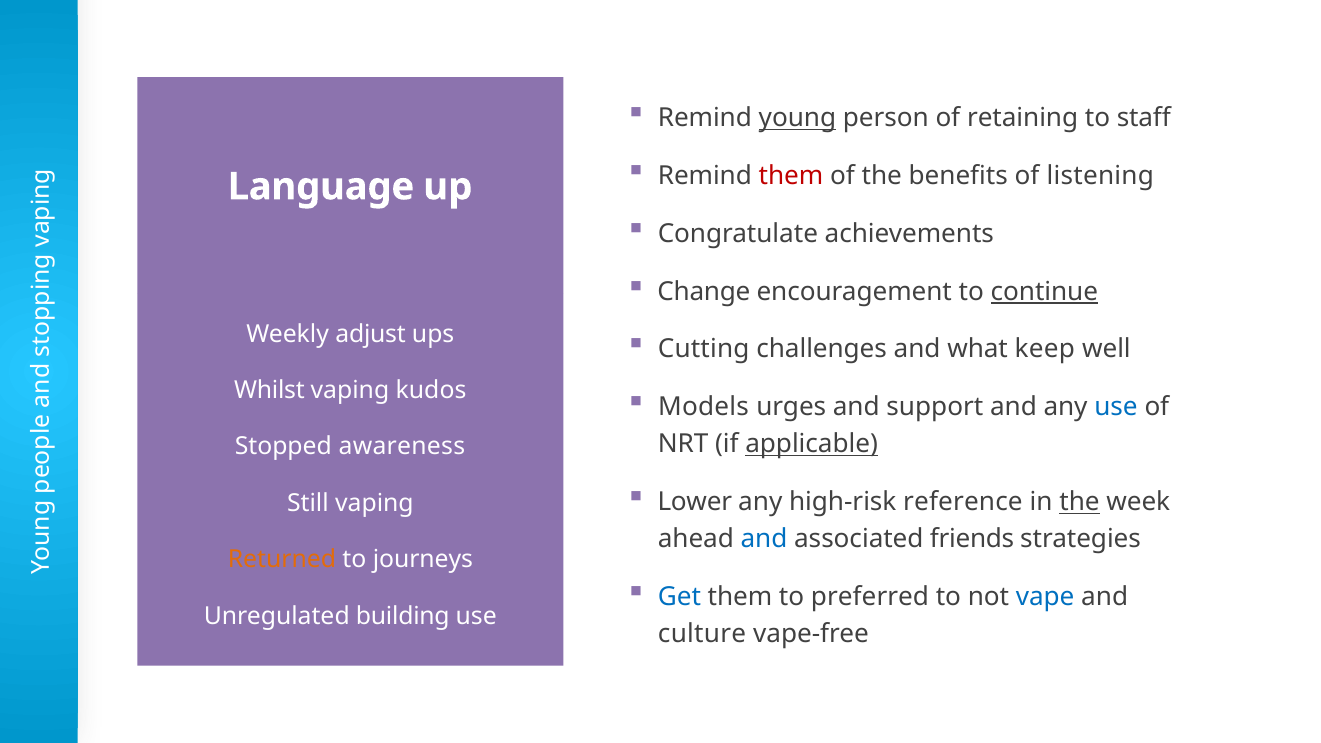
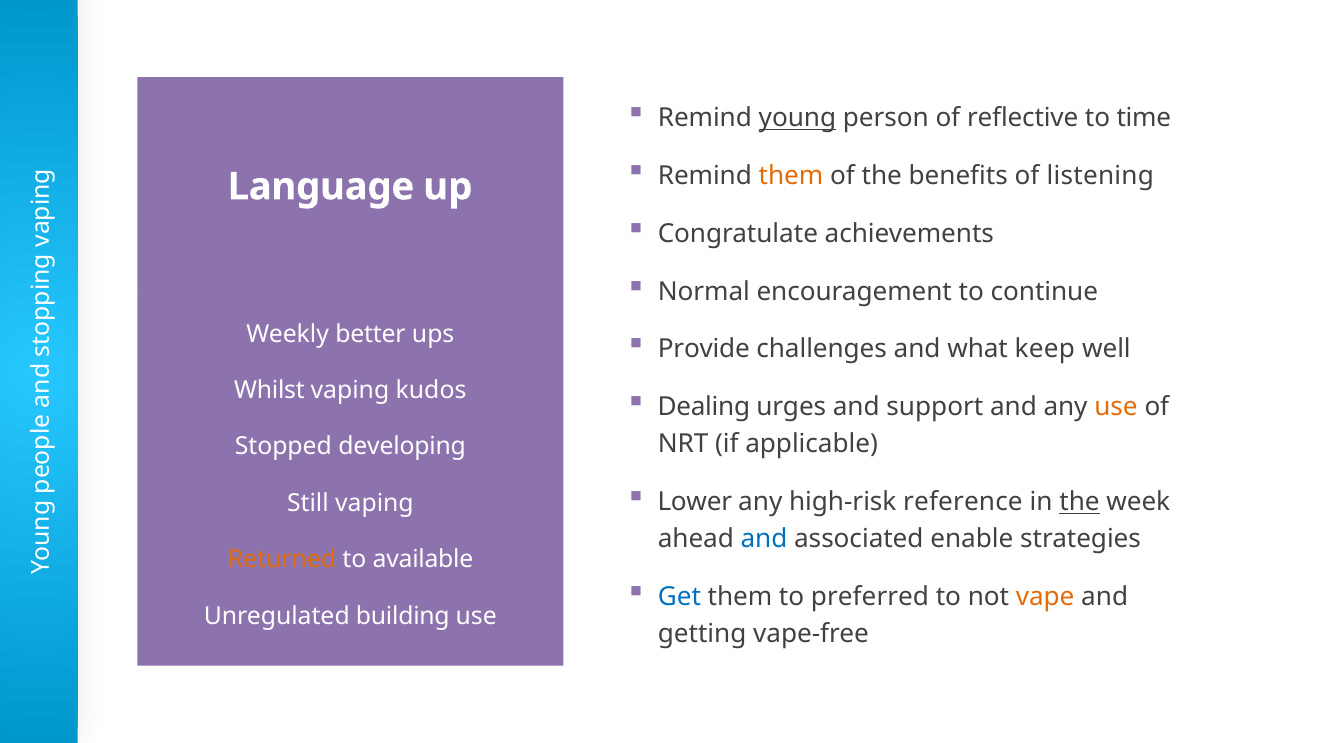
retaining: retaining -> reflective
staff: staff -> time
them at (791, 176) colour: red -> orange
Change: Change -> Normal
continue underline: present -> none
adjust: adjust -> better
Cutting: Cutting -> Provide
Models: Models -> Dealing
use at (1116, 407) colour: blue -> orange
applicable underline: present -> none
awareness: awareness -> developing
friends: friends -> enable
journeys: journeys -> available
vape colour: blue -> orange
culture: culture -> getting
